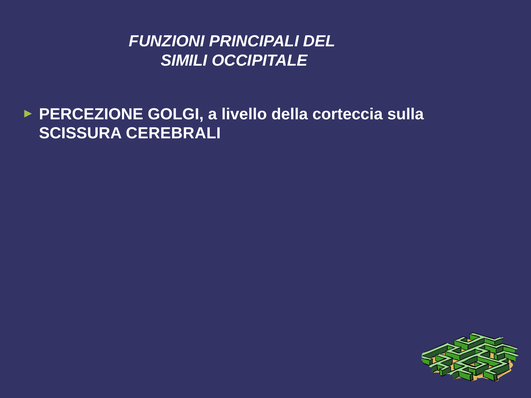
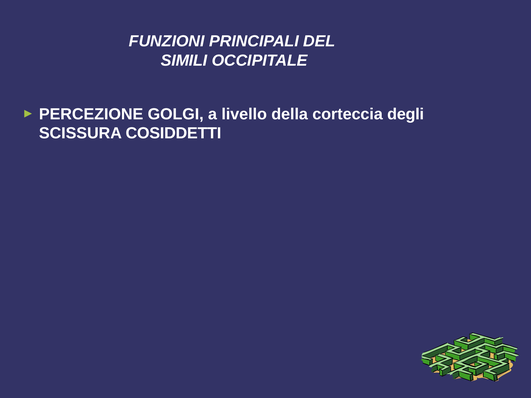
sulla: sulla -> degli
CEREBRALI: CEREBRALI -> COSIDDETTI
